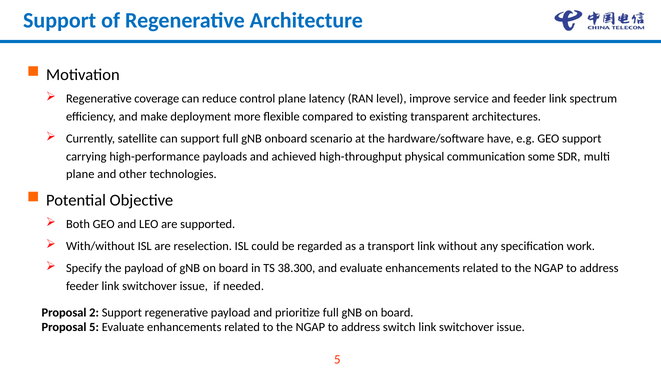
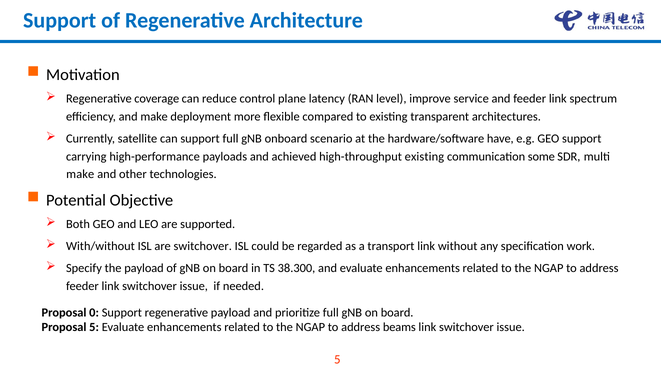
high-throughput physical: physical -> existing
plane at (80, 174): plane -> make
are reselection: reselection -> switchover
2: 2 -> 0
switch: switch -> beams
